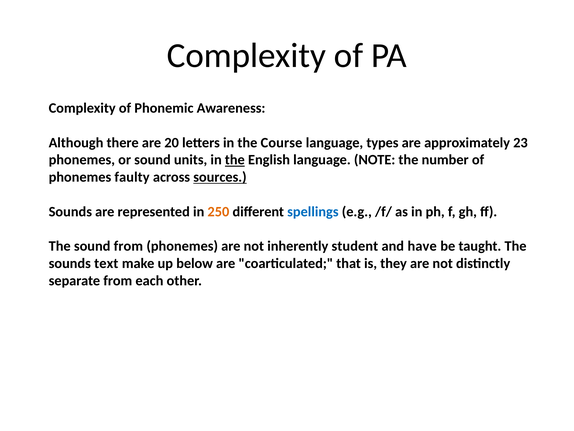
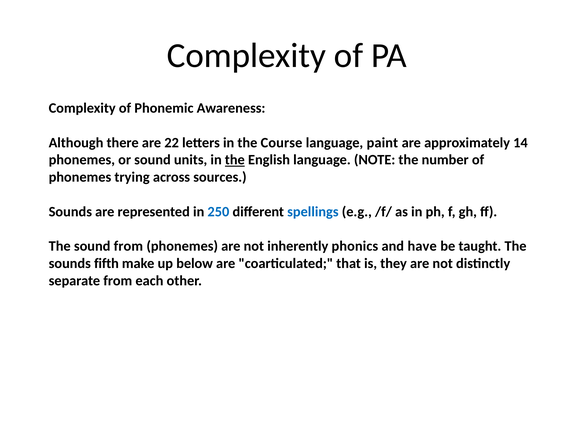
20: 20 -> 22
types: types -> paint
23: 23 -> 14
faulty: faulty -> trying
sources underline: present -> none
250 colour: orange -> blue
student: student -> phonics
text: text -> fifth
